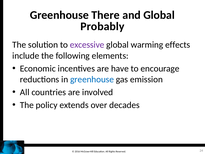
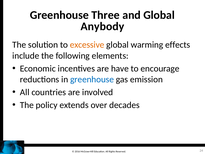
There: There -> Three
Probably: Probably -> Anybody
excessive colour: purple -> orange
